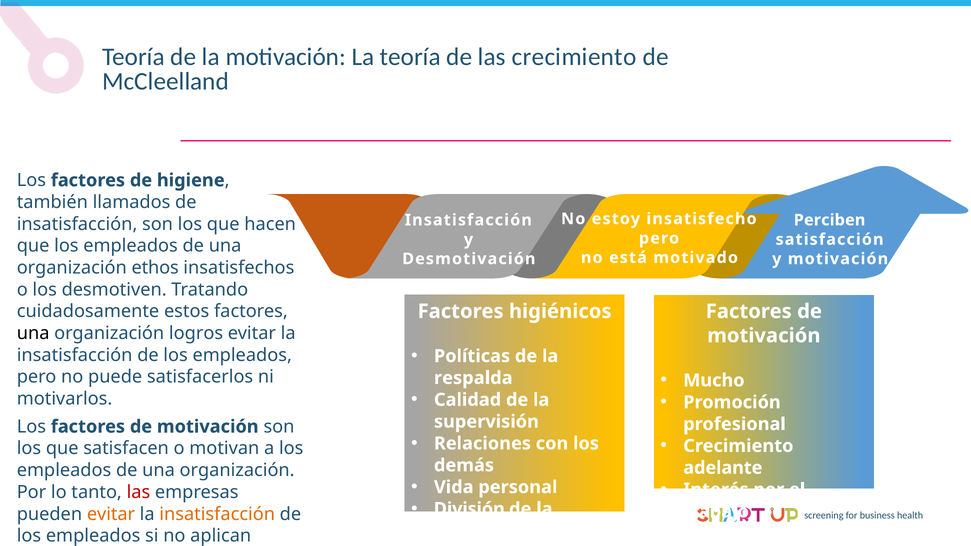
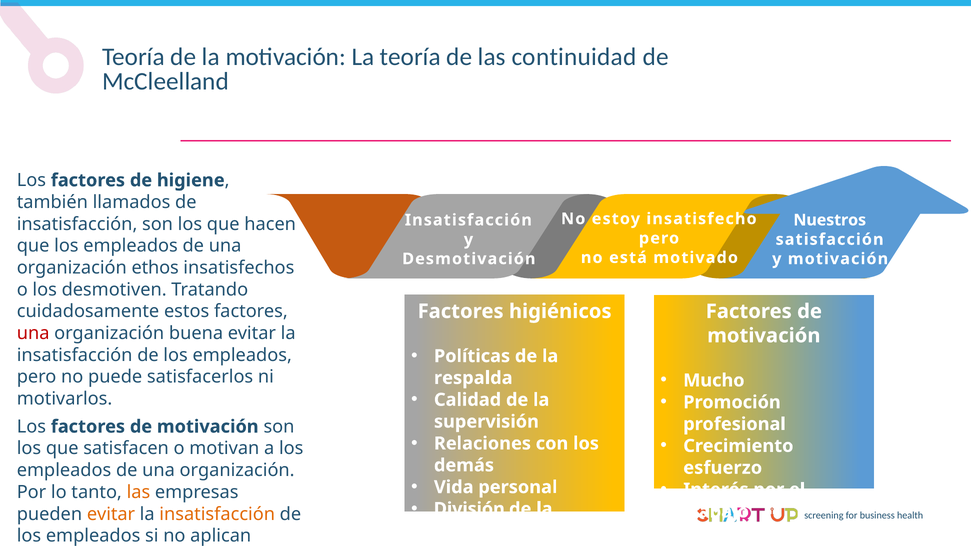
las crecimiento: crecimiento -> continuidad
Perciben: Perciben -> Nuestros
una at (33, 333) colour: black -> red
logros: logros -> buena
adelante: adelante -> esfuerzo
las at (138, 492) colour: red -> orange
